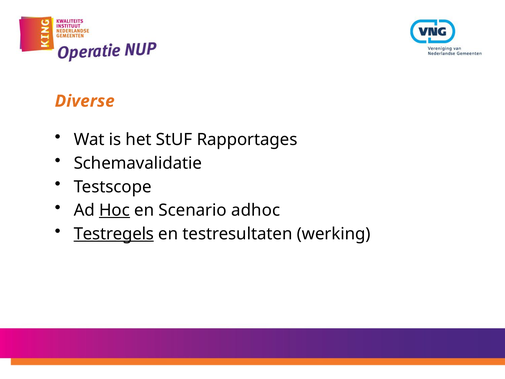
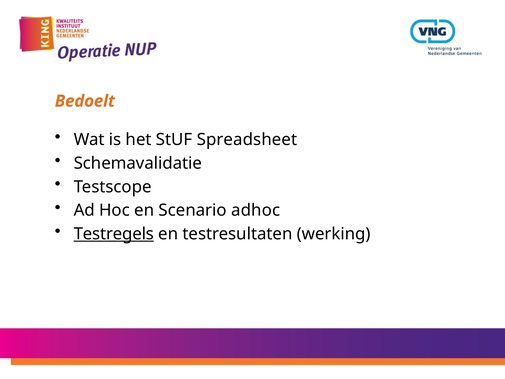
Diverse: Diverse -> Bedoelt
Rapportages: Rapportages -> Spreadsheet
Hoc underline: present -> none
